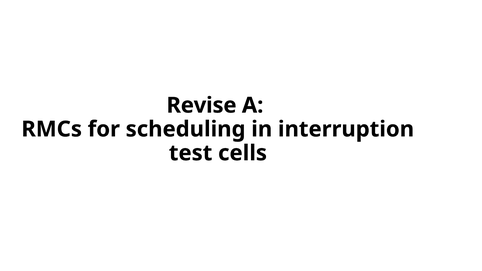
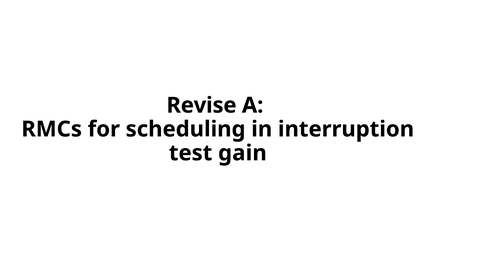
cells: cells -> gain
